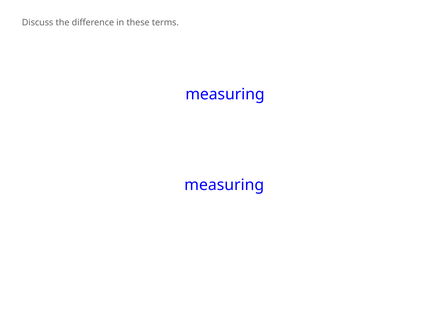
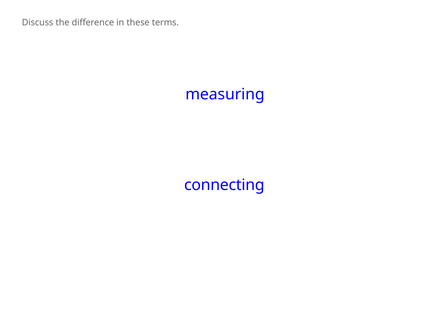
measuring at (224, 185): measuring -> connecting
